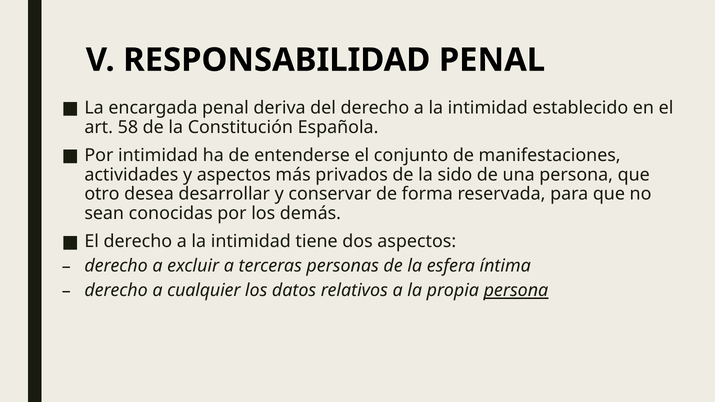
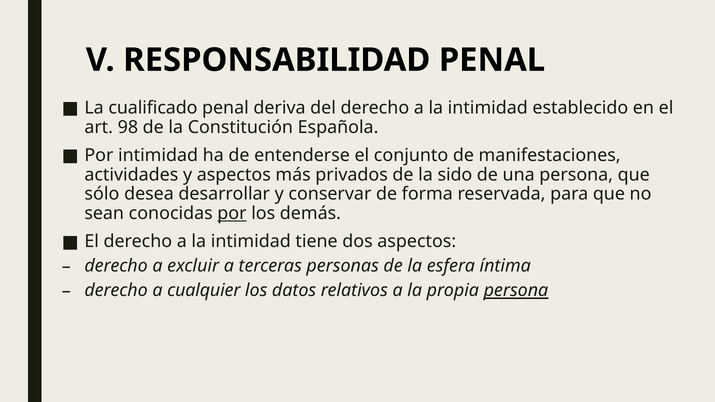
encargada: encargada -> cualificado
58: 58 -> 98
otro: otro -> sólo
por at (232, 213) underline: none -> present
